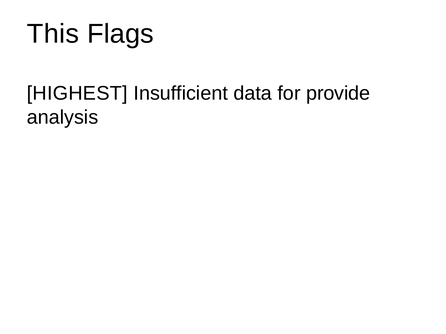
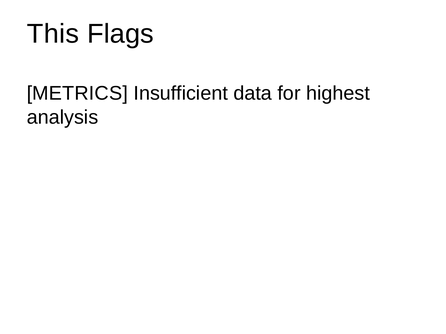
HIGHEST: HIGHEST -> METRICS
provide: provide -> highest
